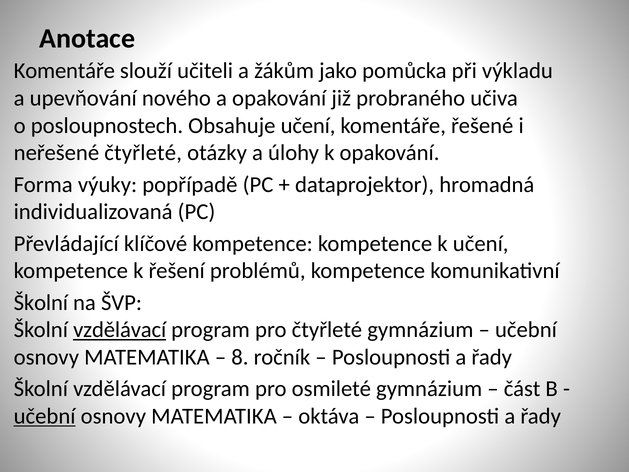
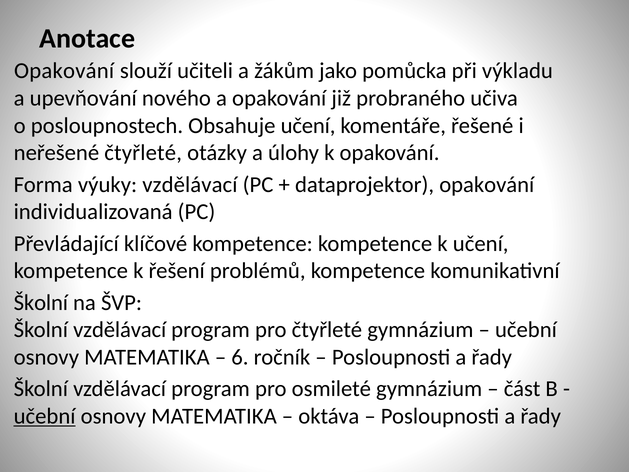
Komentáře at (64, 71): Komentáře -> Opakování
výuky popřípadě: popřípadě -> vzdělávací
dataprojektor hromadná: hromadná -> opakování
vzdělávací at (120, 330) underline: present -> none
8: 8 -> 6
